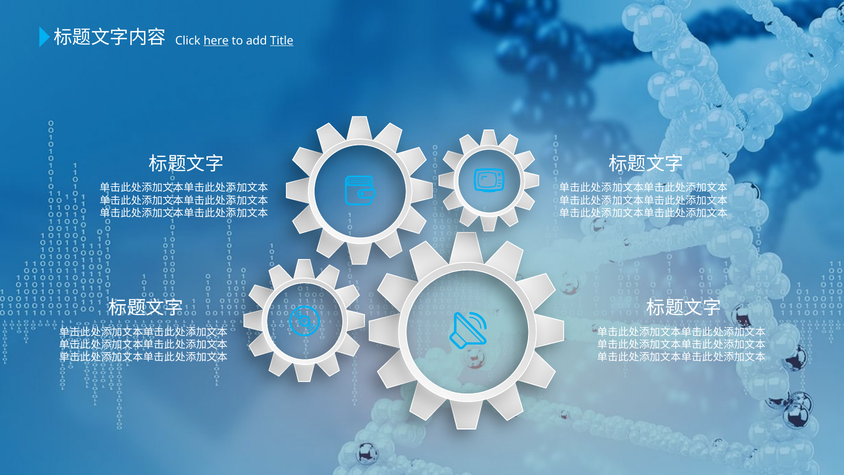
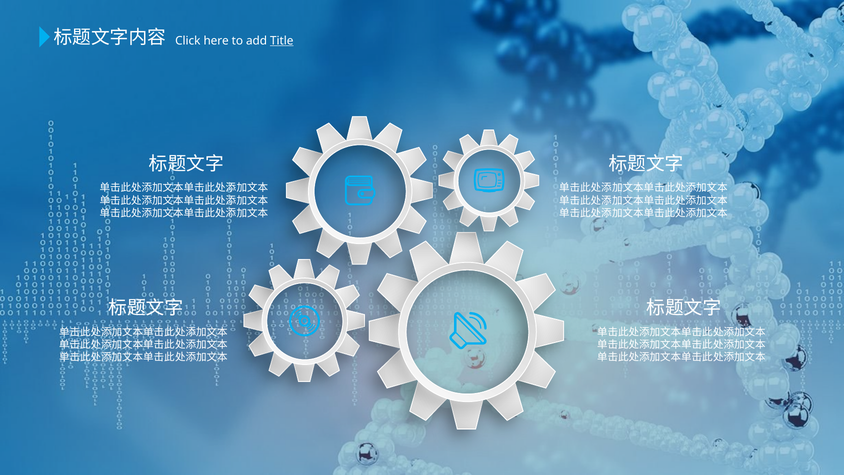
here underline: present -> none
